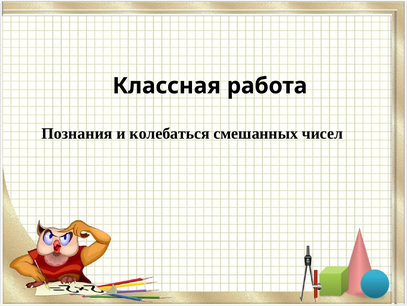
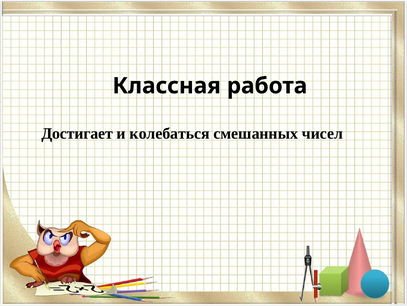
Познания: Познания -> Достигает
